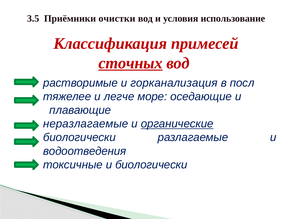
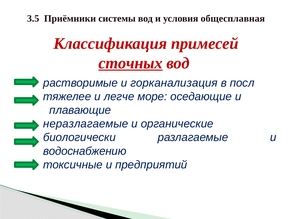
очистки: очистки -> системы
использование: использование -> общесплавная
органические underline: present -> none
водоотведения: водоотведения -> водоснабжению
и биологически: биологически -> предприятий
